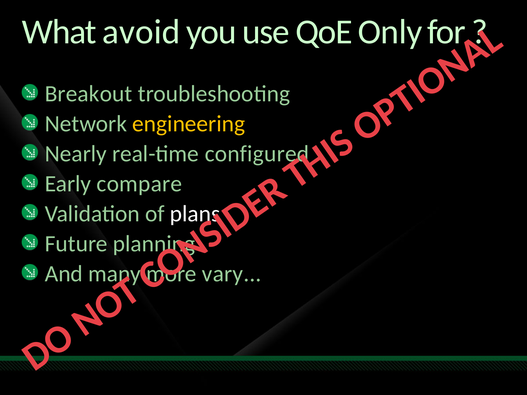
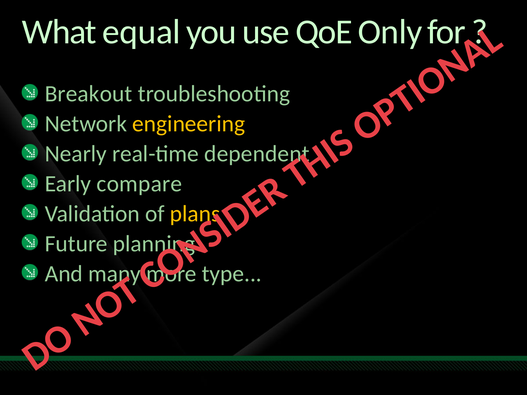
avoid: avoid -> equal
configured: configured -> dependent
plans colour: white -> yellow
vary: vary -> type
